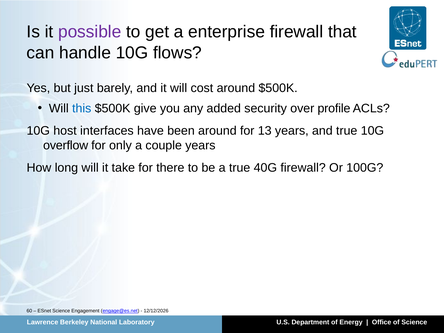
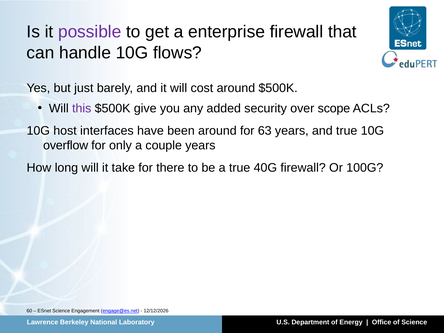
this colour: blue -> purple
profile: profile -> scope
13: 13 -> 63
